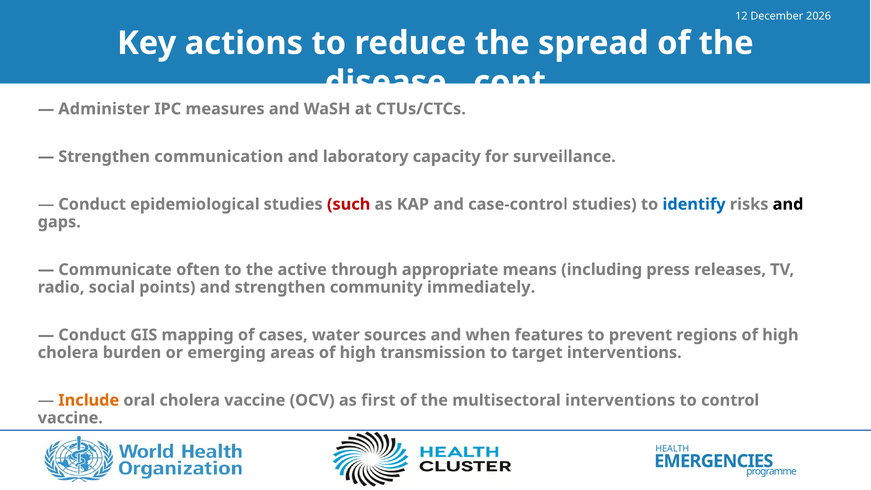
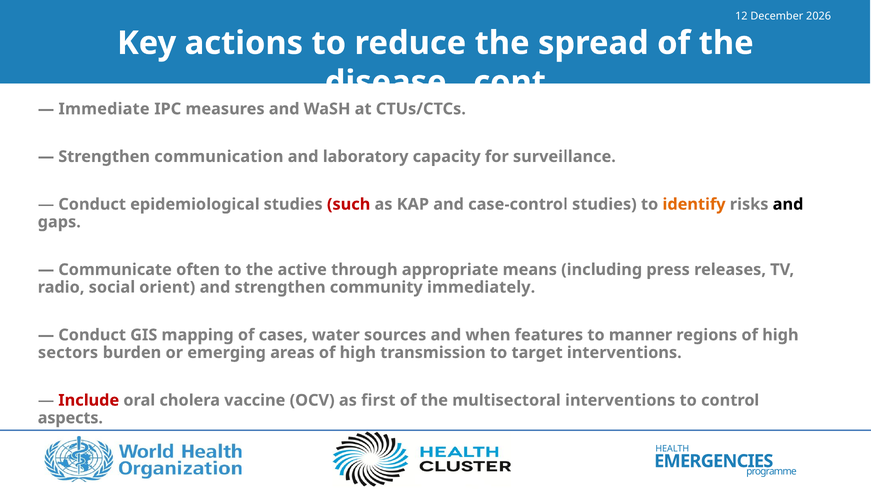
Administer: Administer -> Immediate
identify colour: blue -> orange
points: points -> orient
prevent: prevent -> manner
cholera at (68, 353): cholera -> sectors
Include colour: orange -> red
vaccine at (70, 418): vaccine -> aspects
